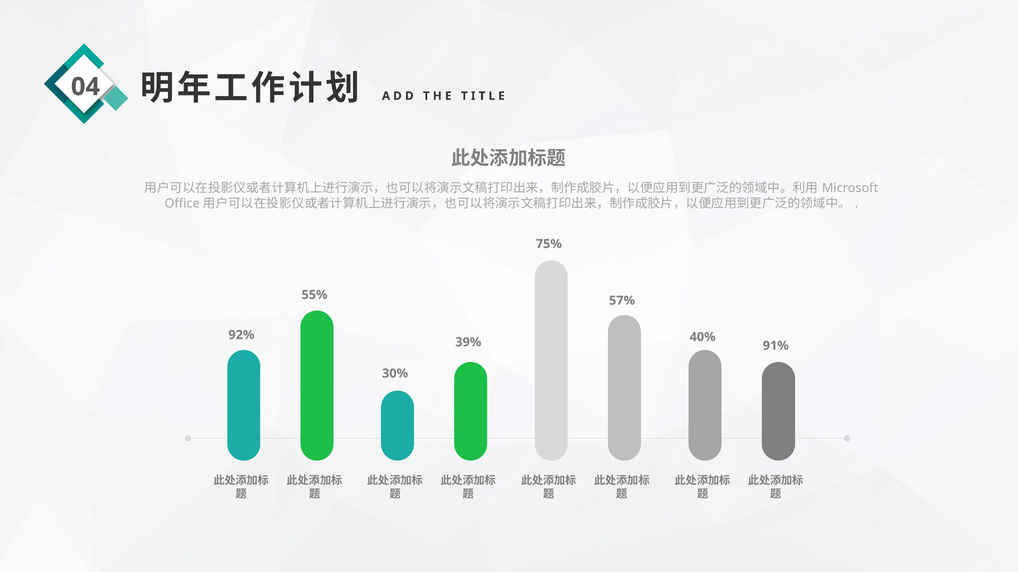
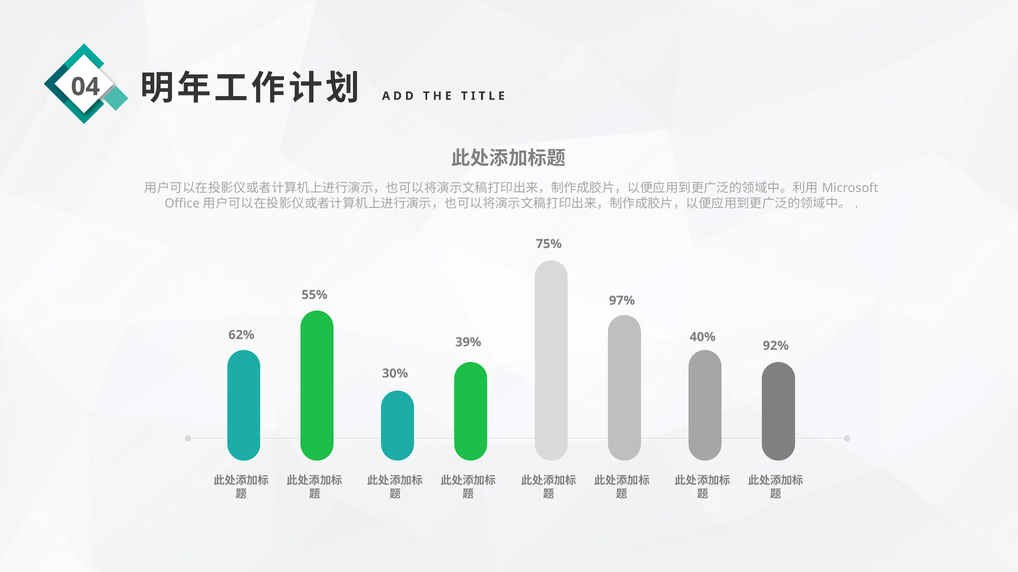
57%: 57% -> 97%
92%: 92% -> 62%
91%: 91% -> 92%
